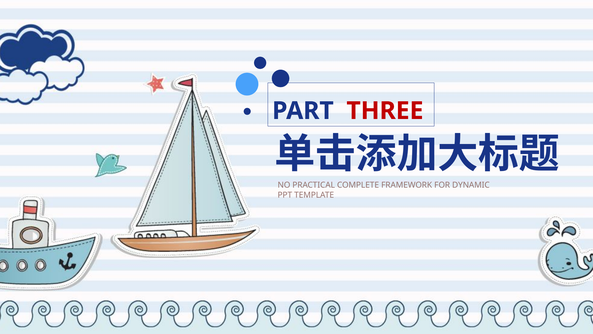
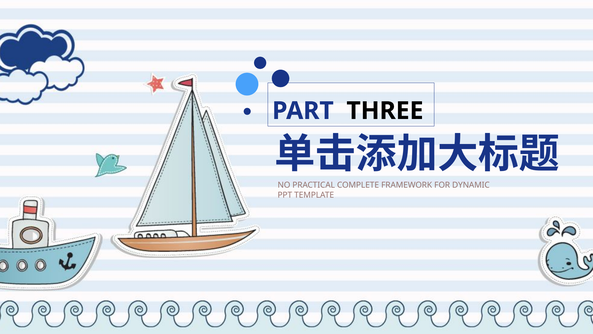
THREE colour: red -> black
